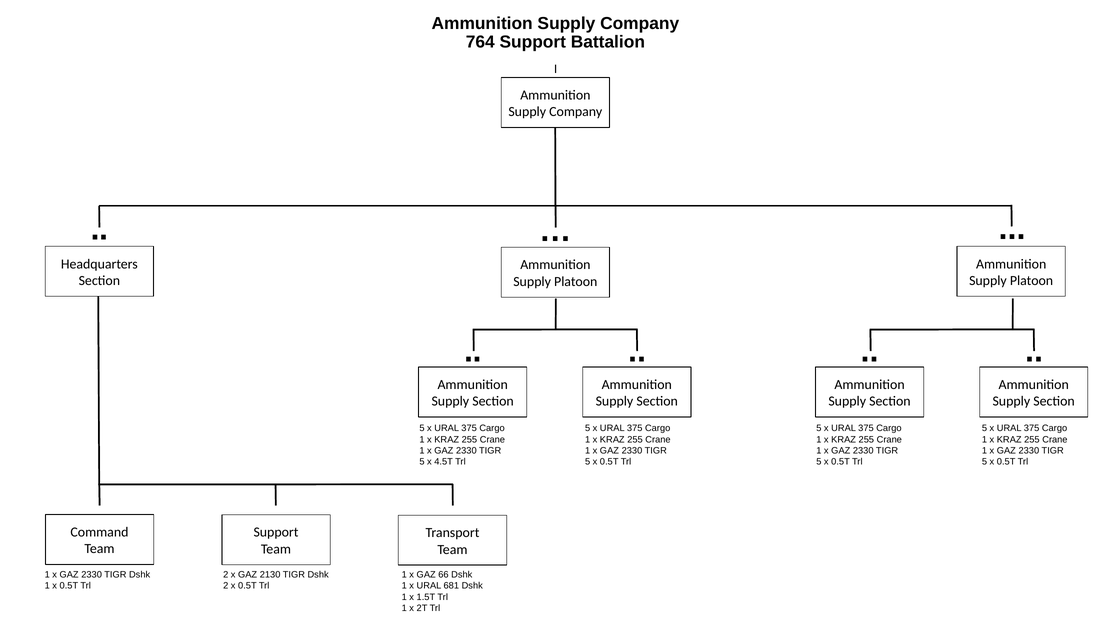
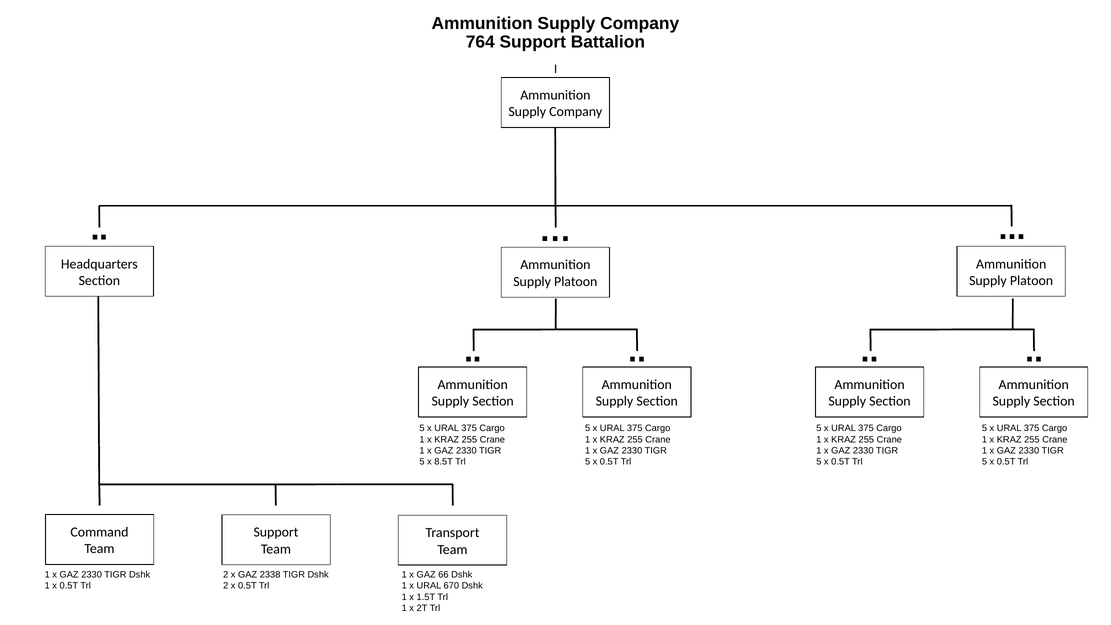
4.5T: 4.5T -> 8.5T
2130: 2130 -> 2338
681: 681 -> 670
